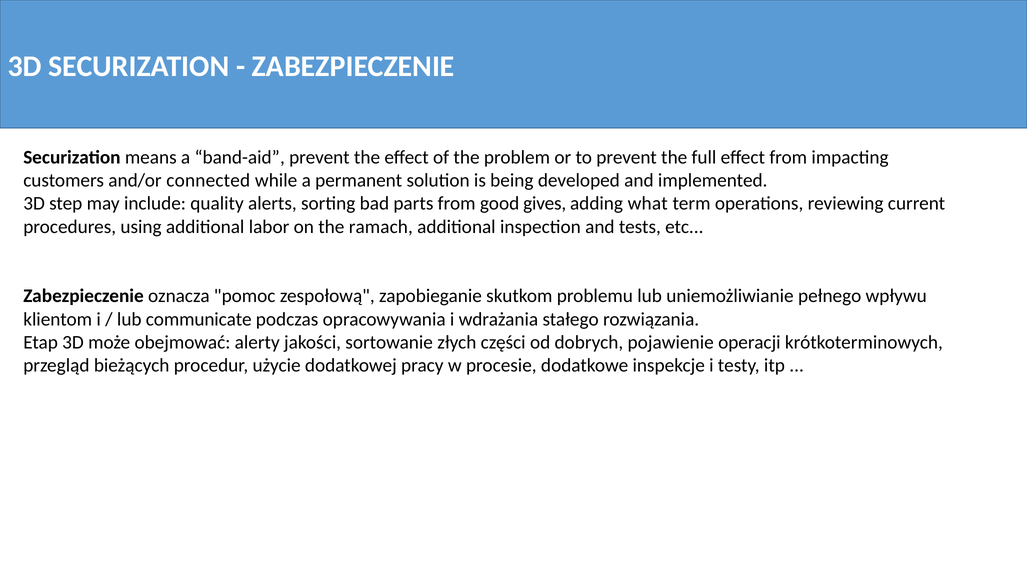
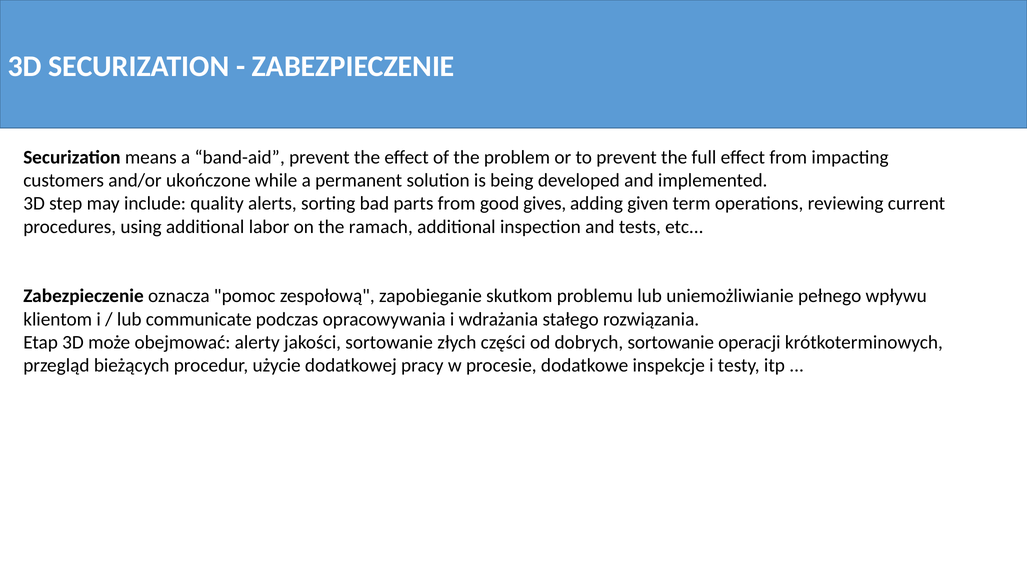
connected: connected -> ukończone
what: what -> given
dobrych pojawienie: pojawienie -> sortowanie
